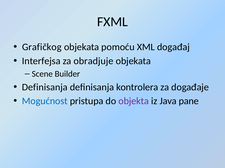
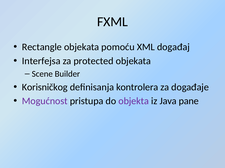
Grafičkog: Grafičkog -> Rectangle
obradjuje: obradjuje -> protected
Definisanja at (45, 87): Definisanja -> Korisničkog
Mogućnost colour: blue -> purple
